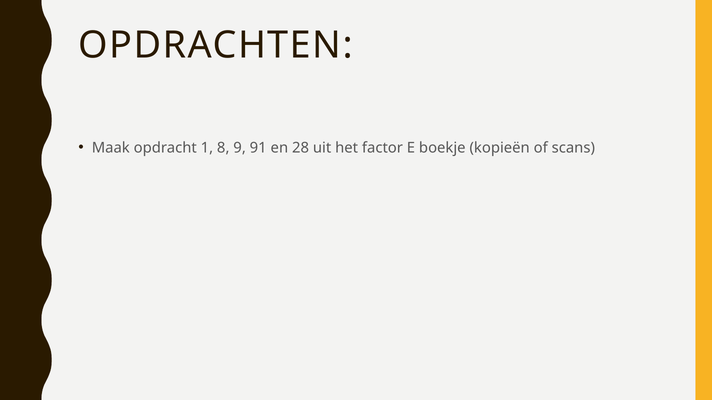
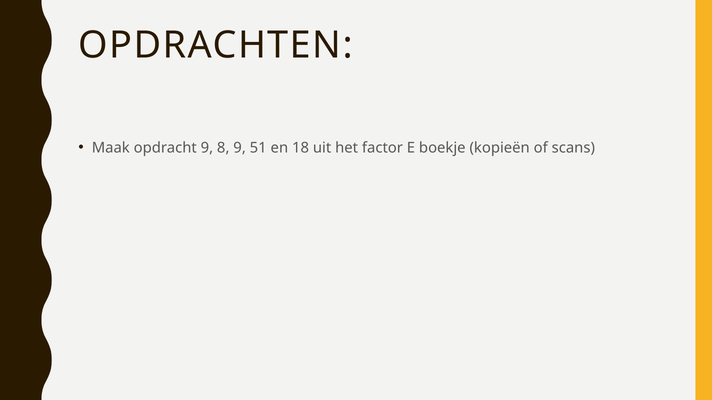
opdracht 1: 1 -> 9
91: 91 -> 51
28: 28 -> 18
